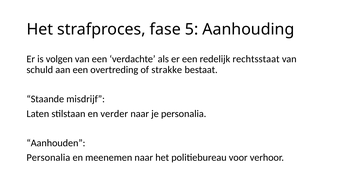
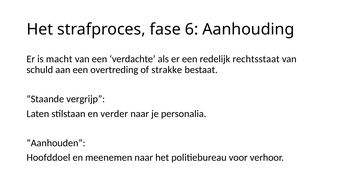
5: 5 -> 6
volgen: volgen -> macht
misdrijf: misdrijf -> vergrijp
Personalia at (48, 157): Personalia -> Hoofddoel
